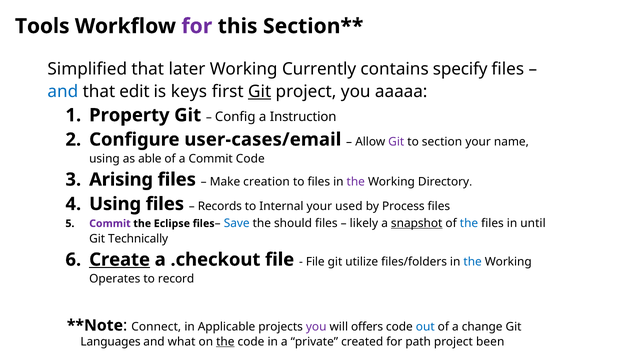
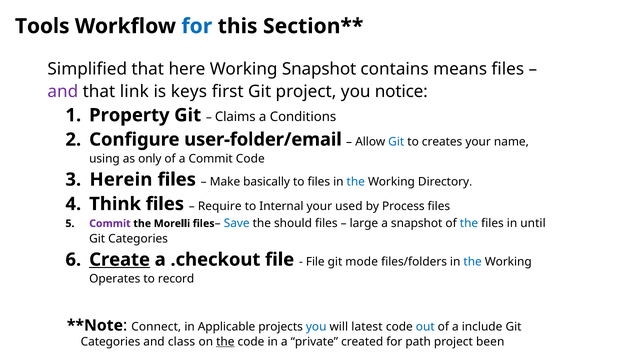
for at (197, 26) colour: purple -> blue
later: later -> here
Working Currently: Currently -> Snapshot
specify: specify -> means
and at (63, 92) colour: blue -> purple
edit: edit -> link
Git at (260, 92) underline: present -> none
aaaaa: aaaaa -> notice
Config: Config -> Claims
Instruction: Instruction -> Conditions
user-cases/email: user-cases/email -> user-folder/email
Git at (396, 142) colour: purple -> blue
section: section -> creates
able: able -> only
Arising: Arising -> Herein
creation: creation -> basically
the at (356, 182) colour: purple -> blue
Using at (115, 204): Using -> Think
Records: Records -> Require
Eclipse: Eclipse -> Morelli
likely: likely -> large
snapshot at (417, 223) underline: present -> none
Technically at (138, 239): Technically -> Categories
utilize: utilize -> mode
you at (316, 327) colour: purple -> blue
offers: offers -> latest
change: change -> include
Languages at (111, 342): Languages -> Categories
what: what -> class
